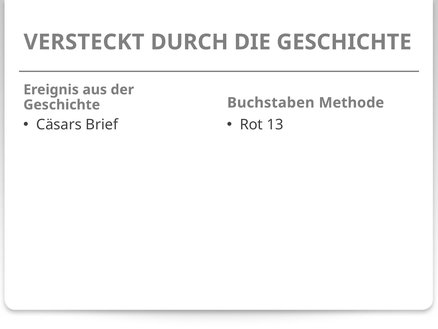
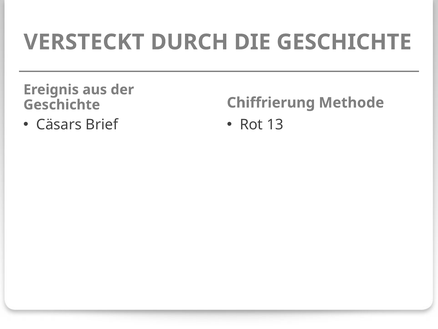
Buchstaben: Buchstaben -> Chiffrierung
